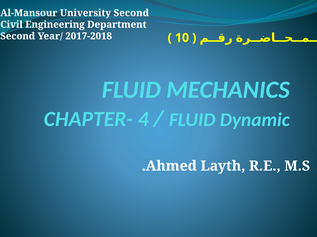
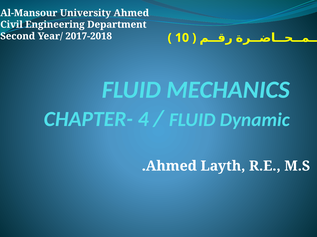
University Second: Second -> Ahmed
